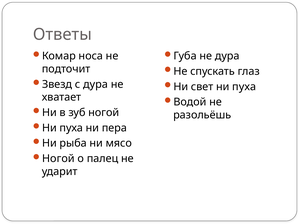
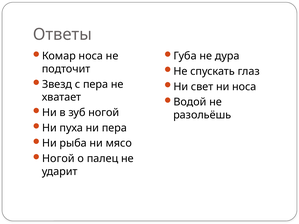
с дура: дура -> пера
свет ни пуха: пуха -> носа
